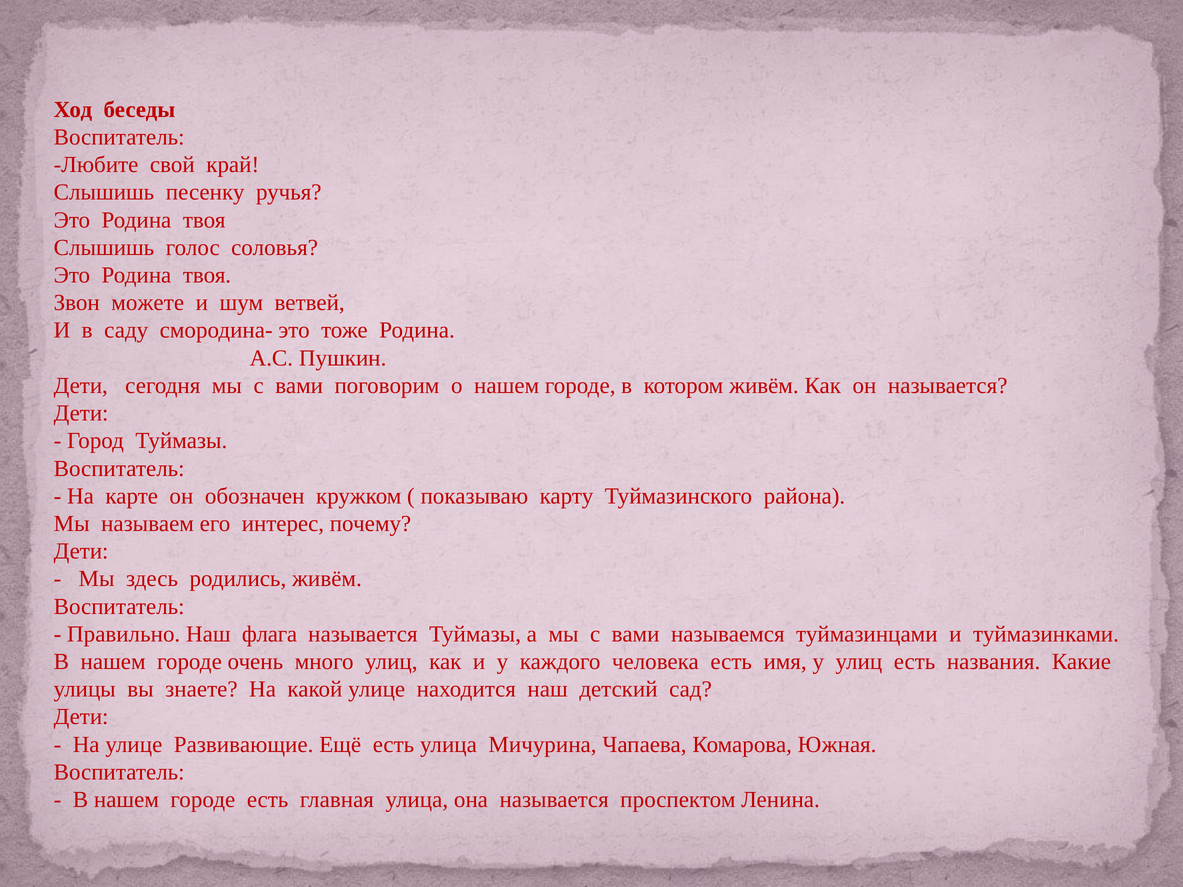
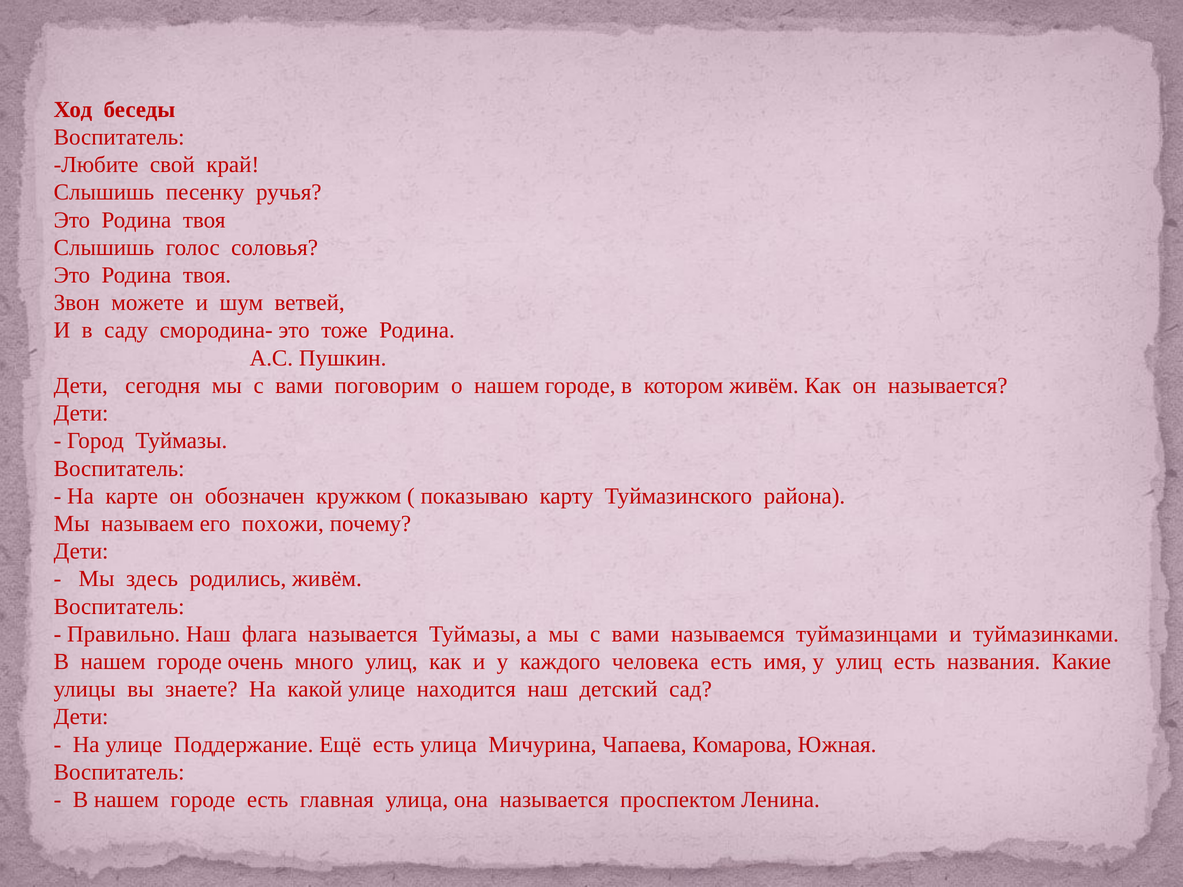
интерес: интерес -> похожи
Развивающие: Развивающие -> Поддержание
